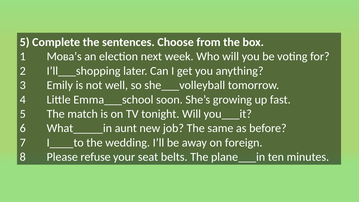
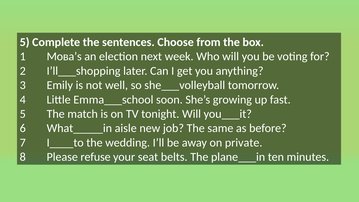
aunt: aunt -> aisle
foreign: foreign -> private
